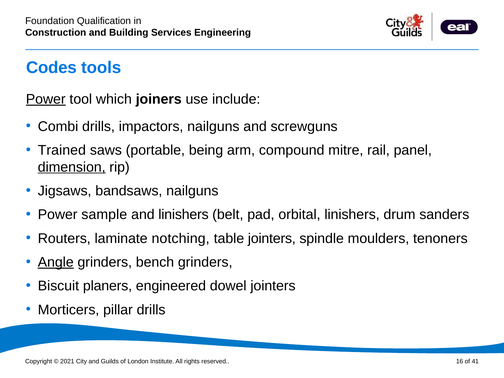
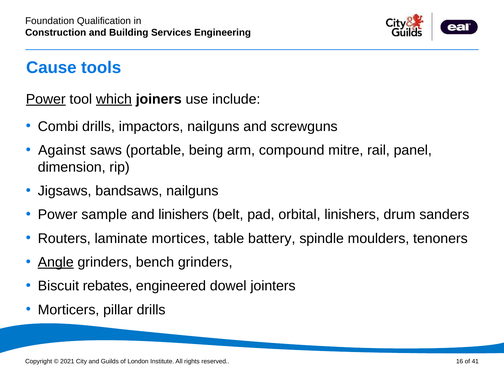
Codes: Codes -> Cause
which underline: none -> present
Trained: Trained -> Against
dimension underline: present -> none
notching: notching -> mortices
table jointers: jointers -> battery
planers: planers -> rebates
